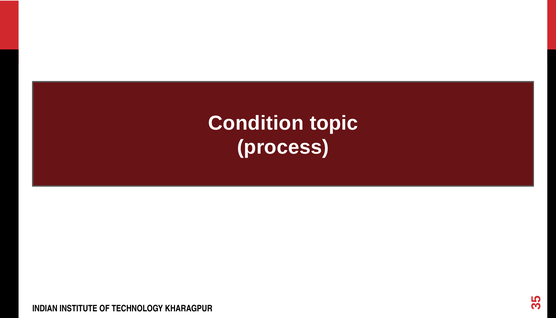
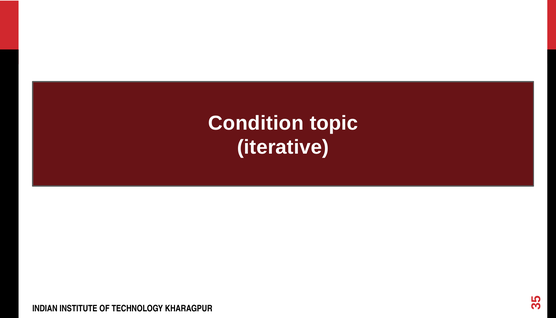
process: process -> iterative
